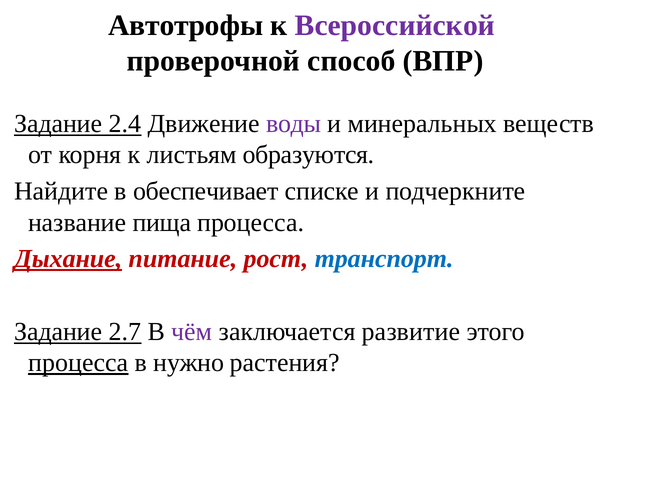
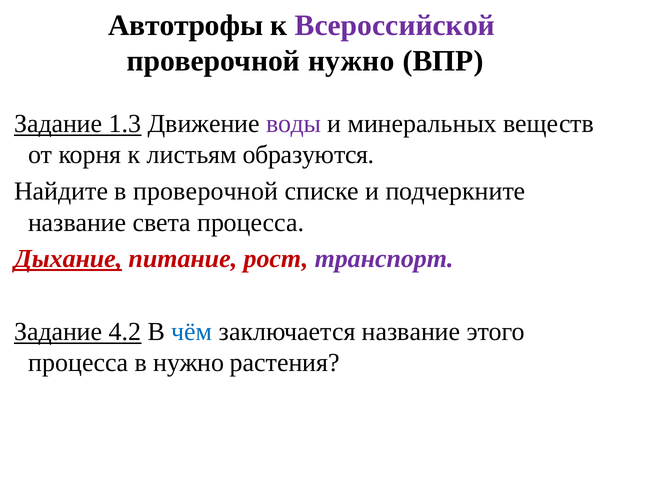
проверочной способ: способ -> нужно
2.4: 2.4 -> 1.3
в обеспечивает: обеспечивает -> проверочной
пища: пища -> света
транспорт colour: blue -> purple
2.7: 2.7 -> 4.2
чём colour: purple -> blue
заключается развитие: развитие -> название
процесса at (78, 362) underline: present -> none
